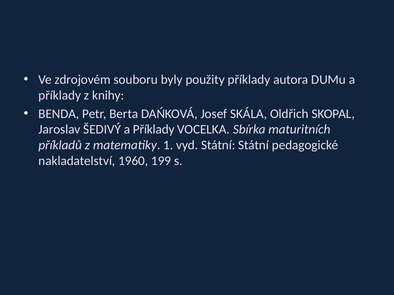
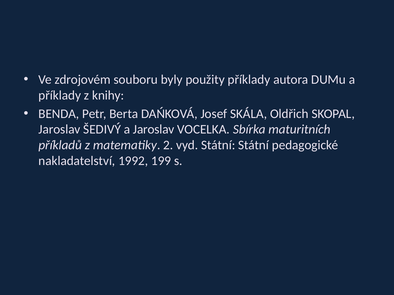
ŠEDIVÝ a Příklady: Příklady -> Jaroslav
1: 1 -> 2
1960: 1960 -> 1992
